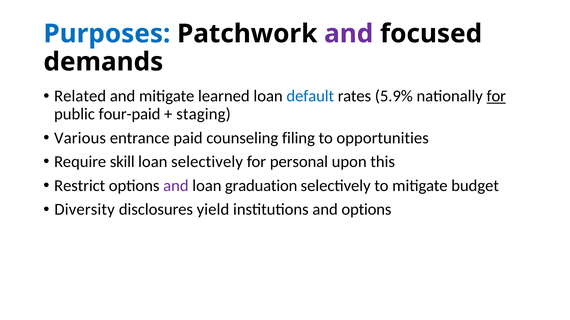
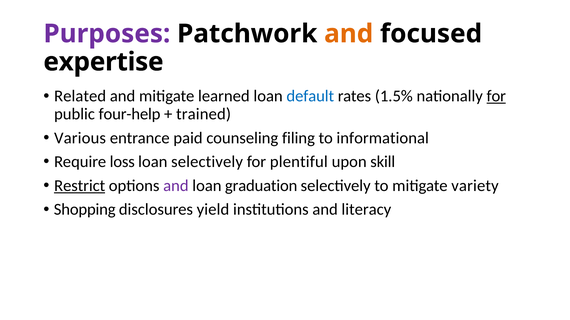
Purposes colour: blue -> purple
and at (349, 34) colour: purple -> orange
demands: demands -> expertise
5.9%: 5.9% -> 1.5%
four-paid: four-paid -> four-help
staging: staging -> trained
opportunities: opportunities -> informational
skill: skill -> loss
personal: personal -> plentiful
this: this -> skill
Restrict underline: none -> present
budget: budget -> variety
Diversity: Diversity -> Shopping
and options: options -> literacy
